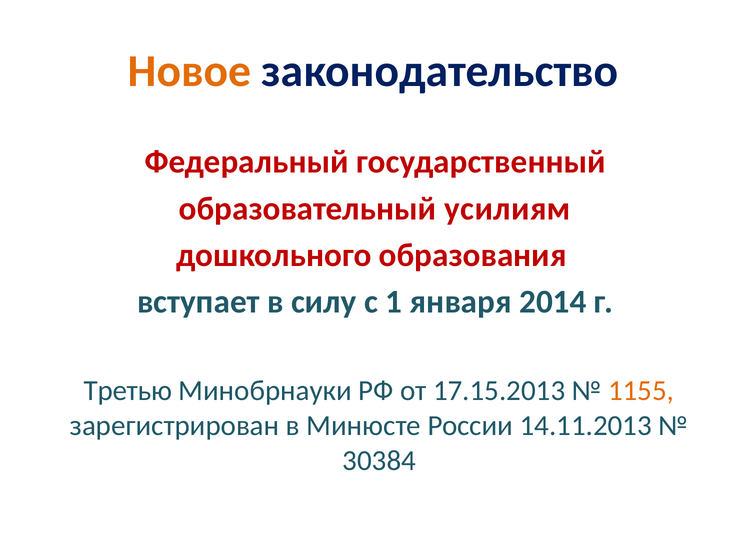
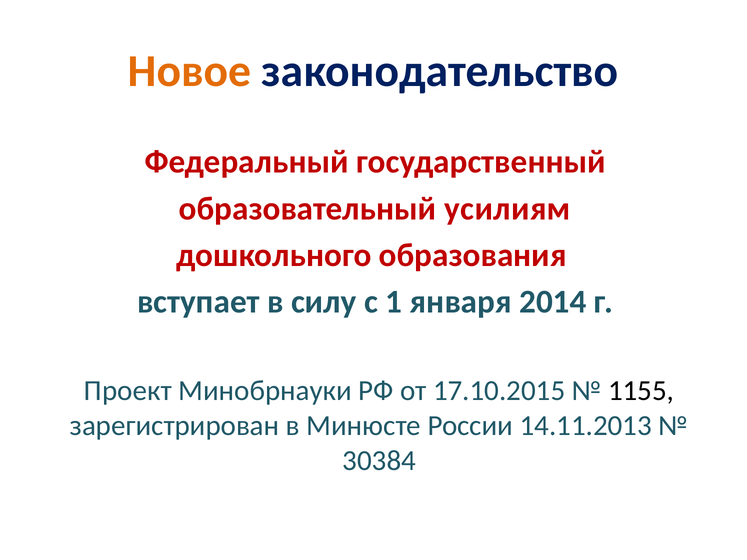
Третью: Третью -> Проект
17.15.2013: 17.15.2013 -> 17.10.2015
1155 colour: orange -> black
